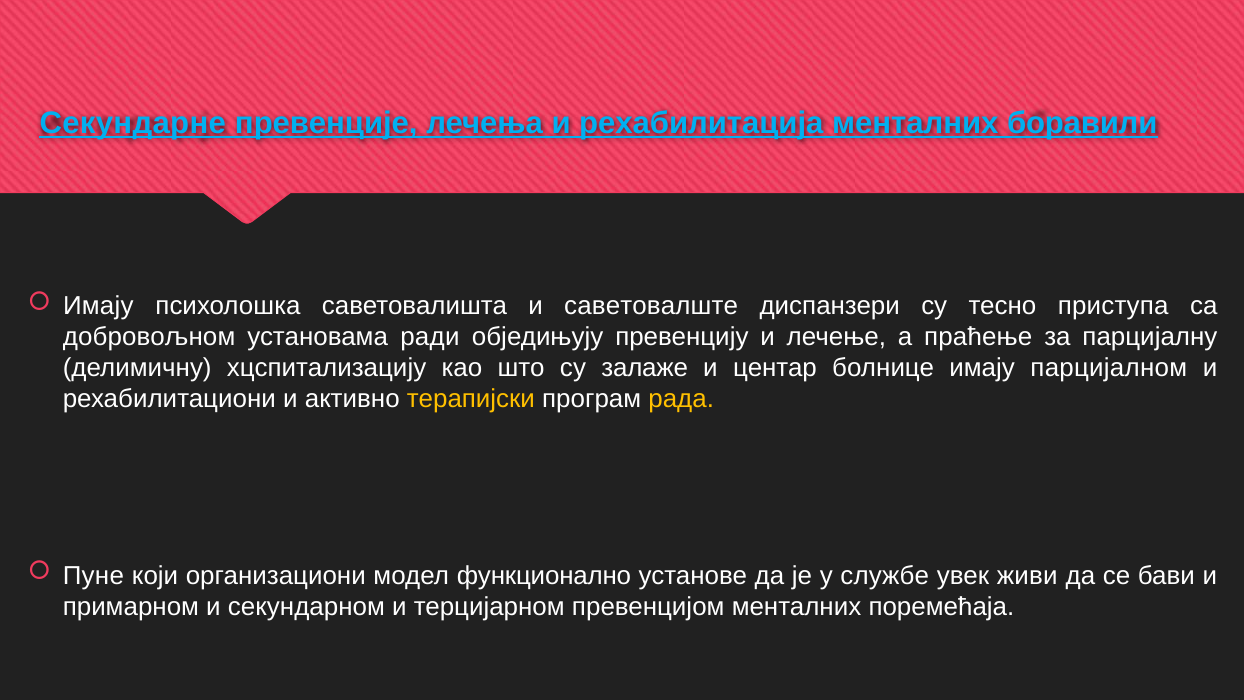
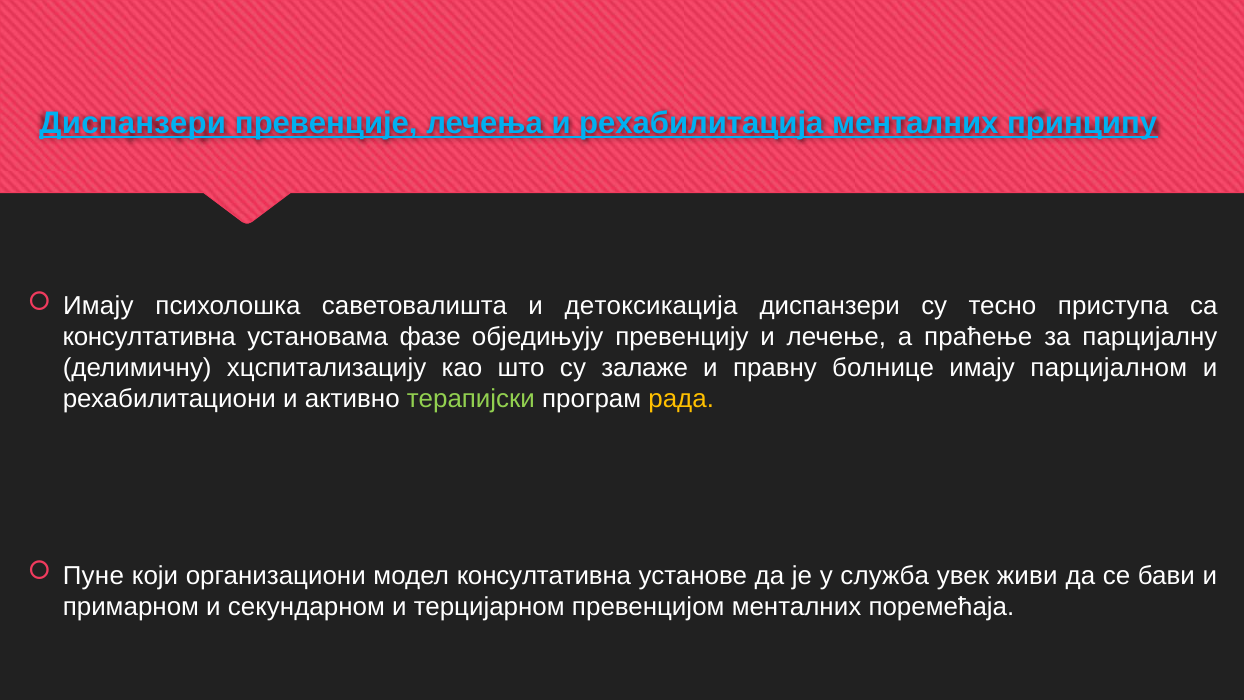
Секундарне at (133, 123): Секундарне -> Диспанзери
боравили: боравили -> принципу
саветовалште: саветовалште -> детоксикација
добровољном at (149, 337): добровољном -> консултативна
ради: ради -> фазе
центар: центар -> правну
терапијски colour: yellow -> light green
модел функционално: функционално -> консултативна
службе: службе -> служба
